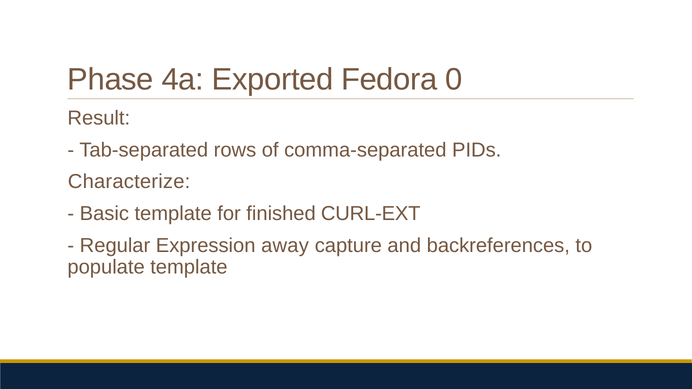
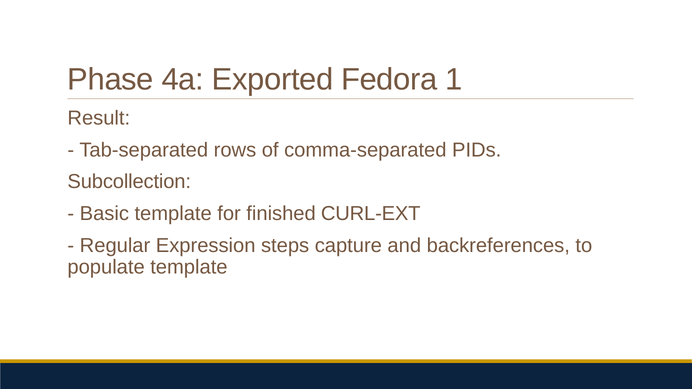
0: 0 -> 1
Characterize: Characterize -> Subcollection
away: away -> steps
